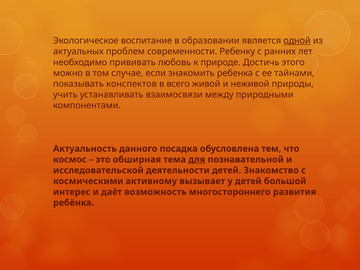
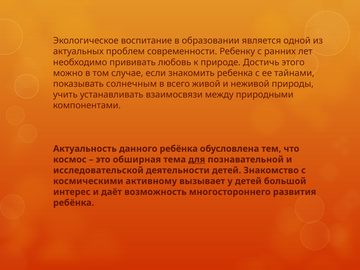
одной underline: present -> none
конспектов: конспектов -> солнечным
данного посадка: посадка -> ребёнка
